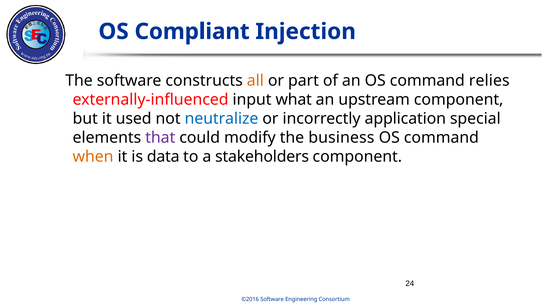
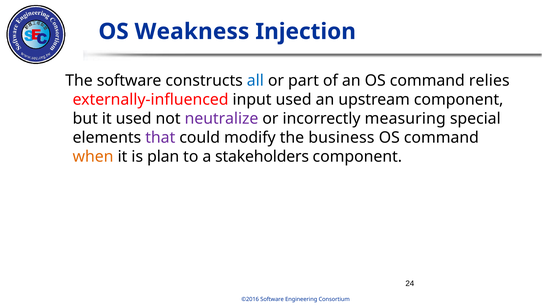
Compliant: Compliant -> Weakness
all colour: orange -> blue
input what: what -> used
neutralize colour: blue -> purple
application: application -> measuring
data: data -> plan
